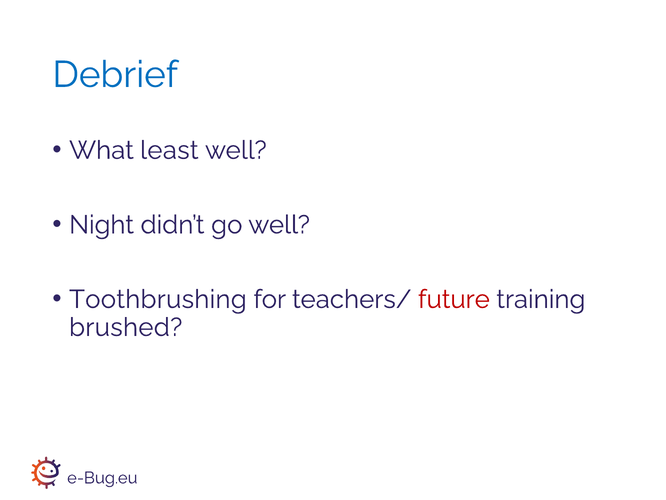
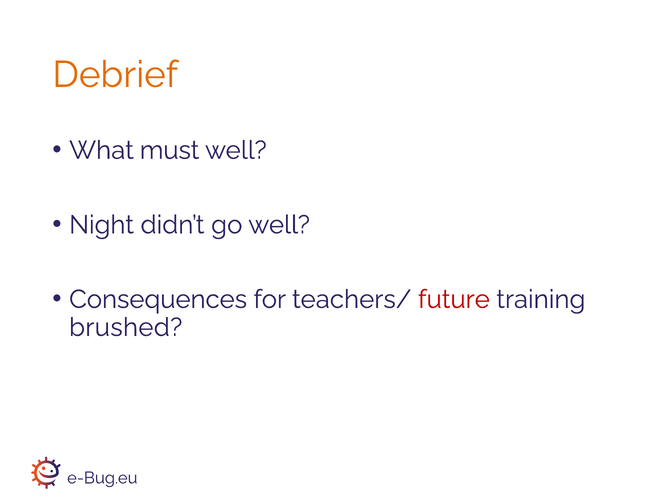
Debrief colour: blue -> orange
least: least -> must
Toothbrushing: Toothbrushing -> Consequences
